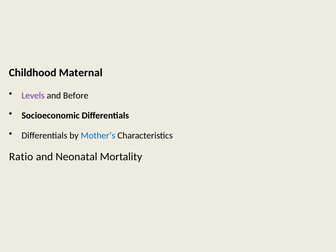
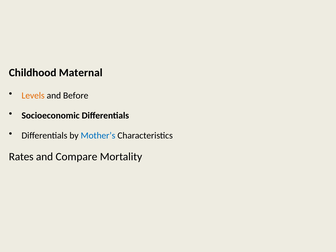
Levels colour: purple -> orange
Ratio: Ratio -> Rates
Neonatal: Neonatal -> Compare
